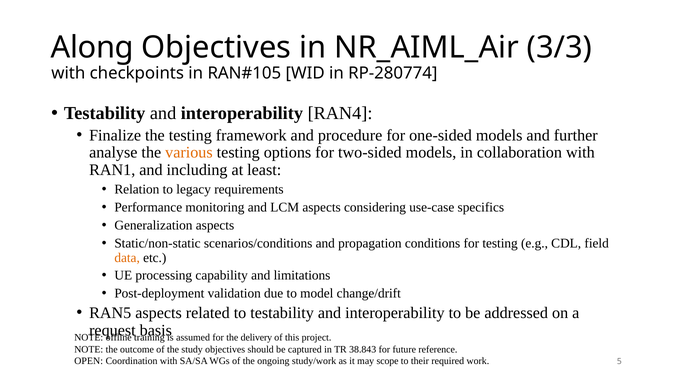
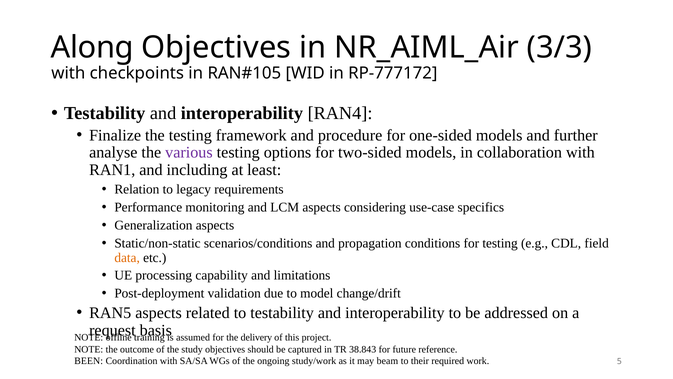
RP-280774: RP-280774 -> RP-777172
various colour: orange -> purple
OPEN: OPEN -> BEEN
scope: scope -> beam
